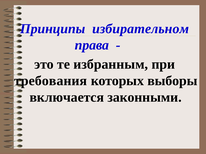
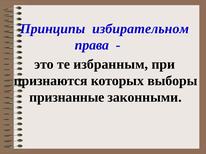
требования: требования -> признаются
включается: включается -> признанные
